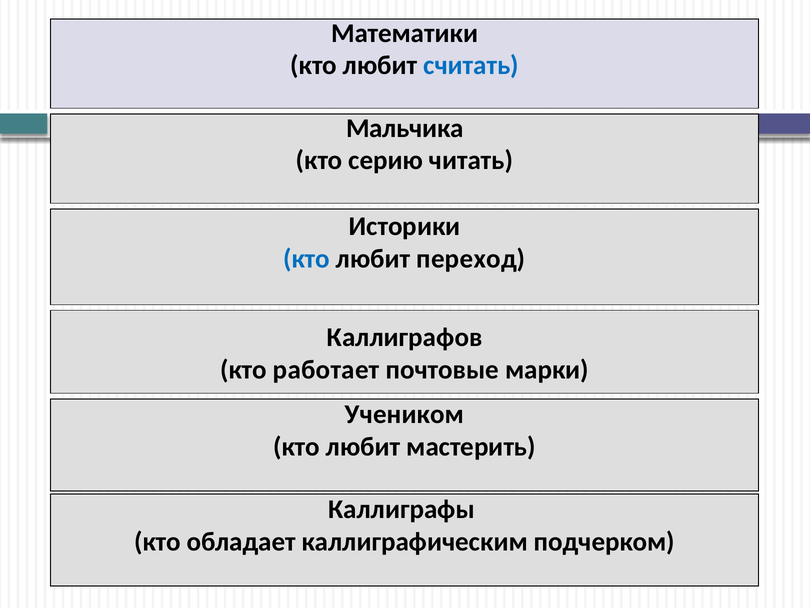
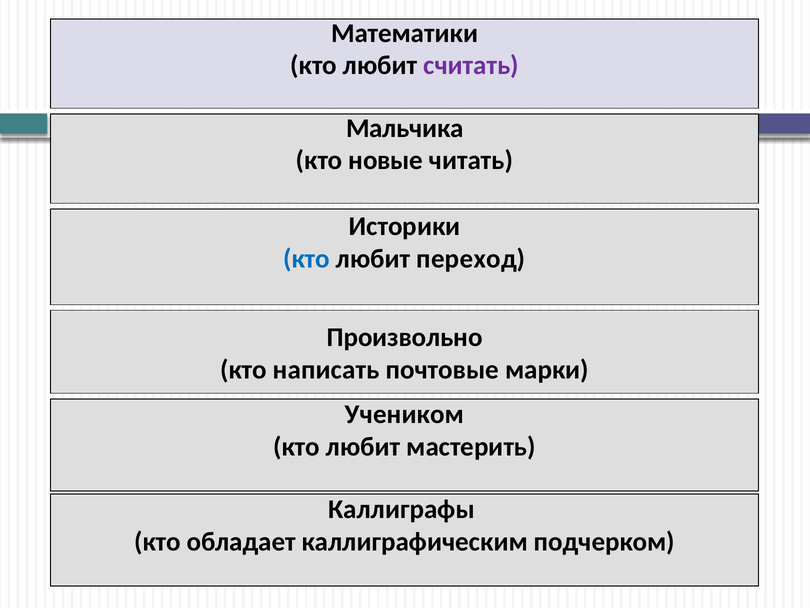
считать colour: blue -> purple
серию: серию -> новые
Каллиграфов: Каллиграфов -> Произвольно
работает: работает -> написать
